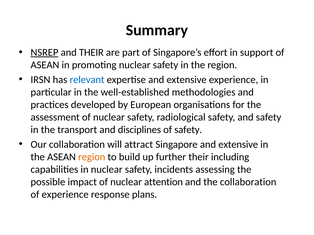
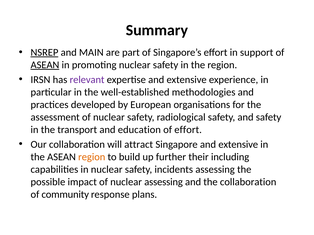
and THEIR: THEIR -> MAIN
ASEAN at (45, 65) underline: none -> present
relevant colour: blue -> purple
disciplines: disciplines -> education
of safety: safety -> effort
nuclear attention: attention -> assessing
of experience: experience -> community
